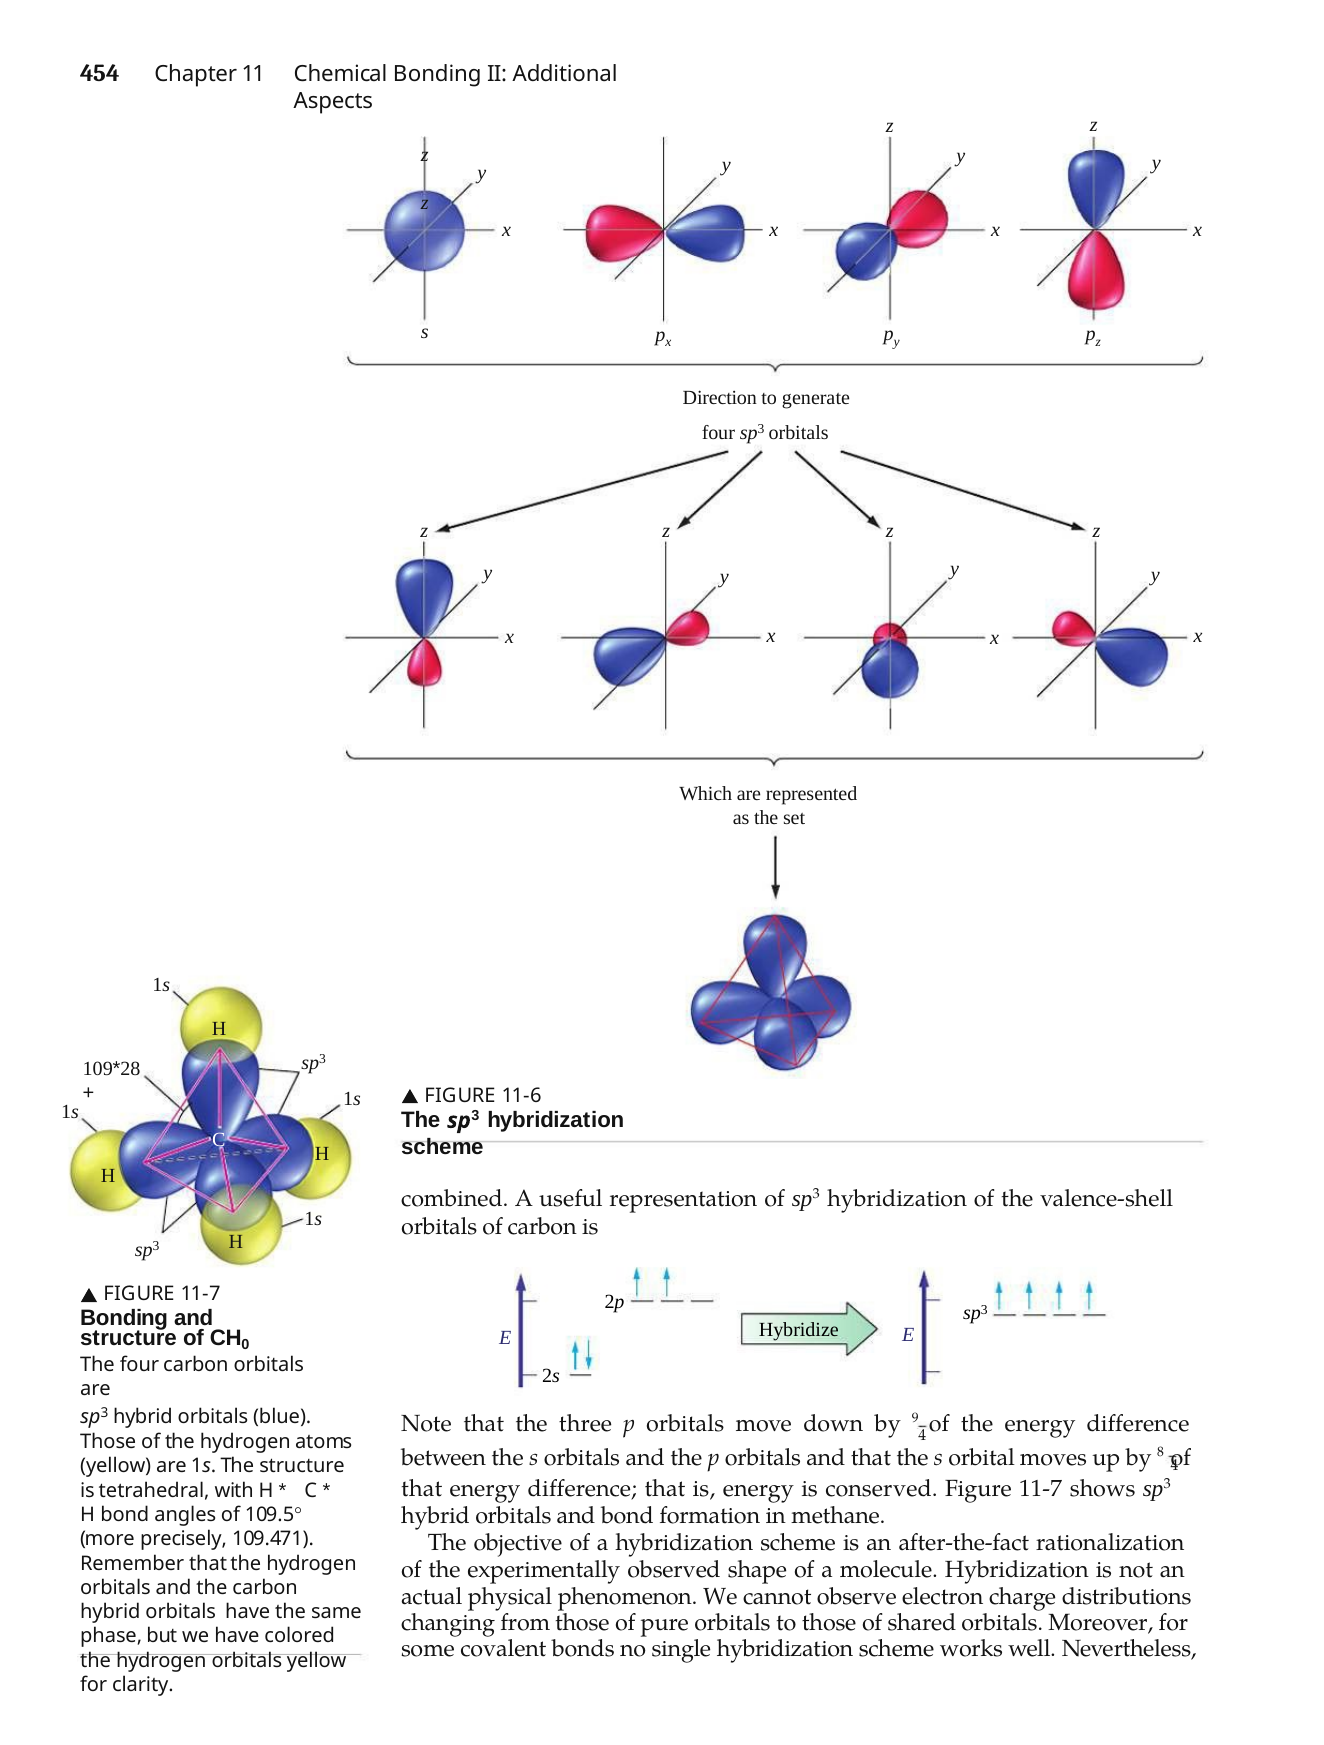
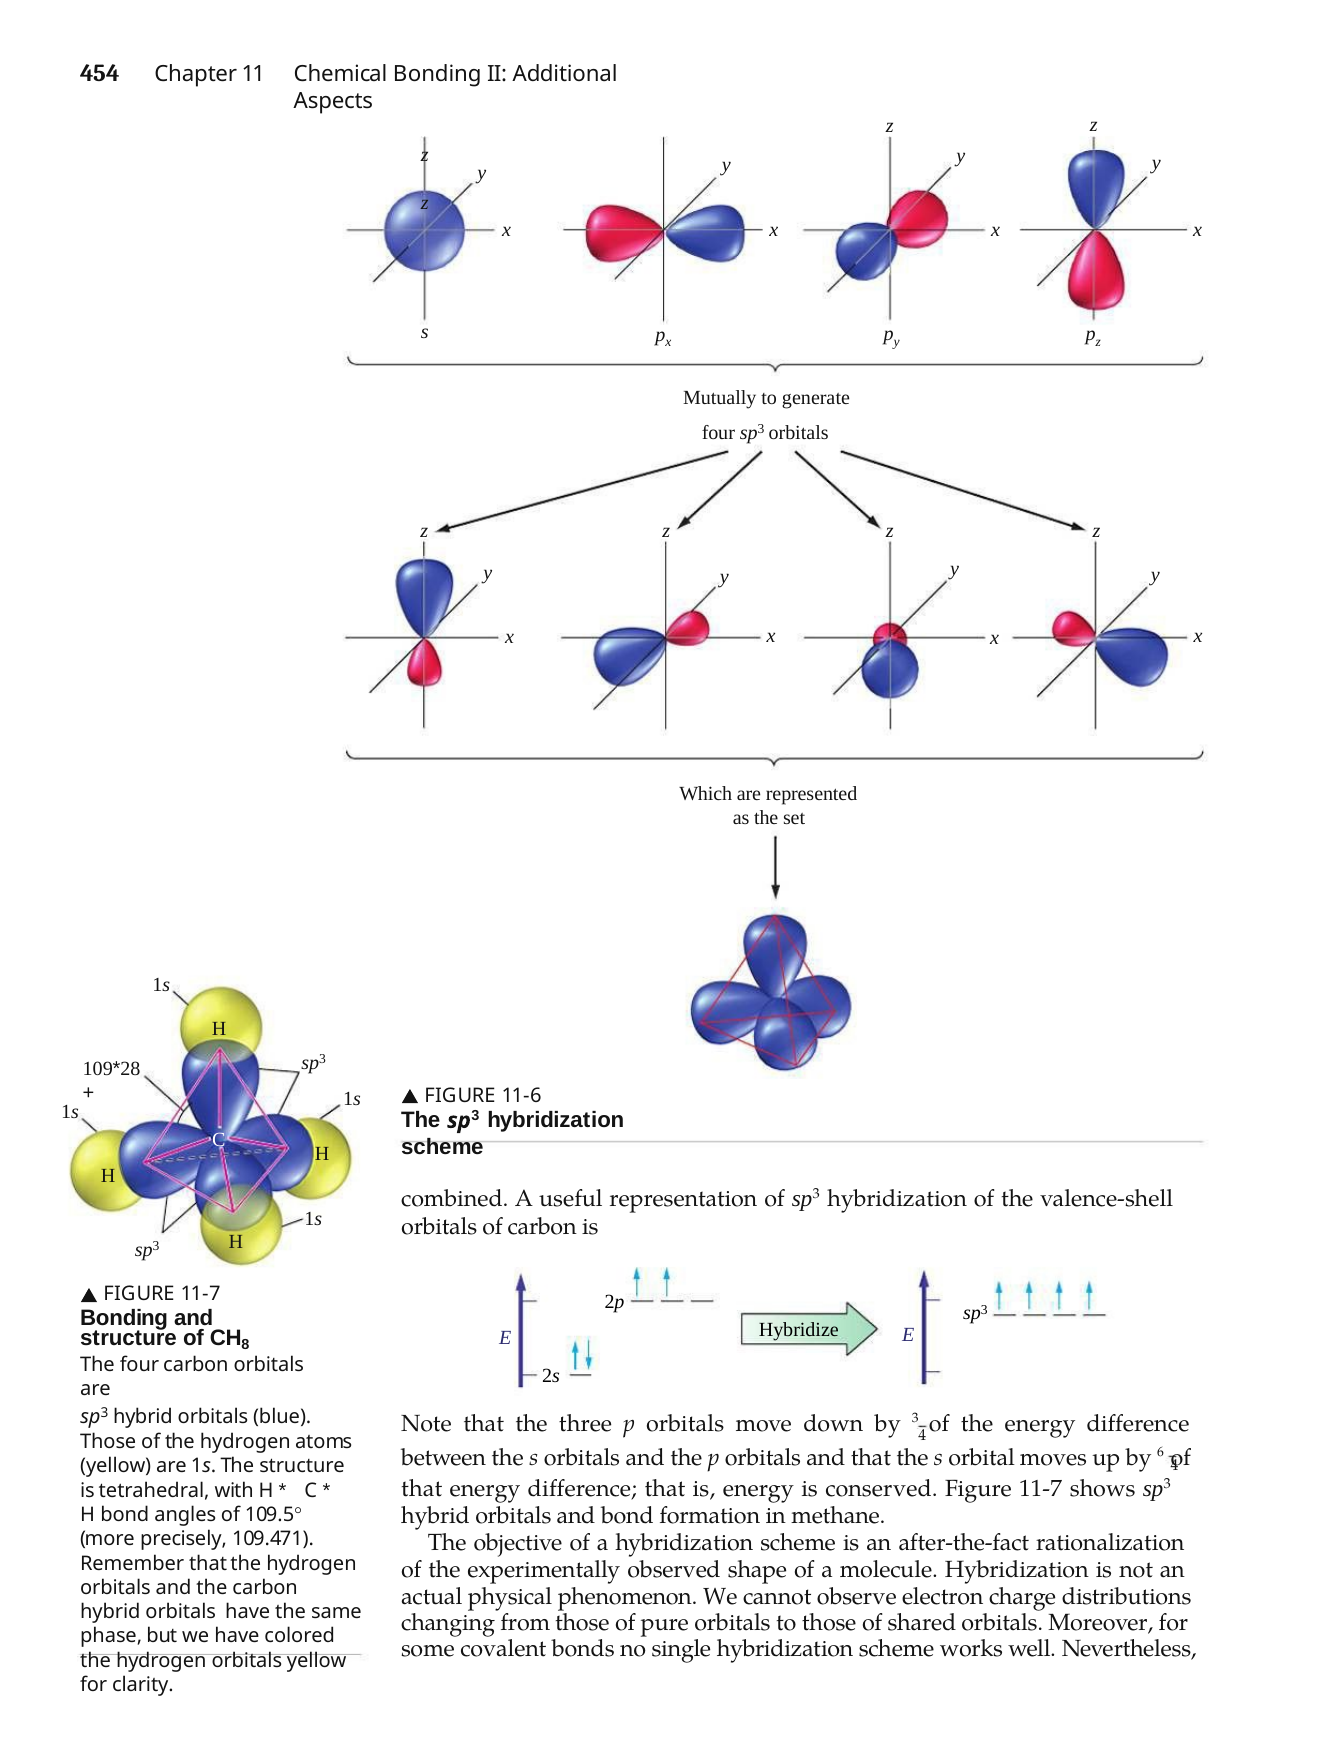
Direction: Direction -> Mutually
0: 0 -> 8
by 9: 9 -> 3
8: 8 -> 6
